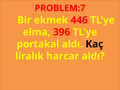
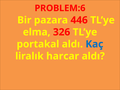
PROBLEM:7: PROBLEM:7 -> PROBLEM:6
ekmek: ekmek -> pazara
396: 396 -> 326
Kaç colour: black -> blue
